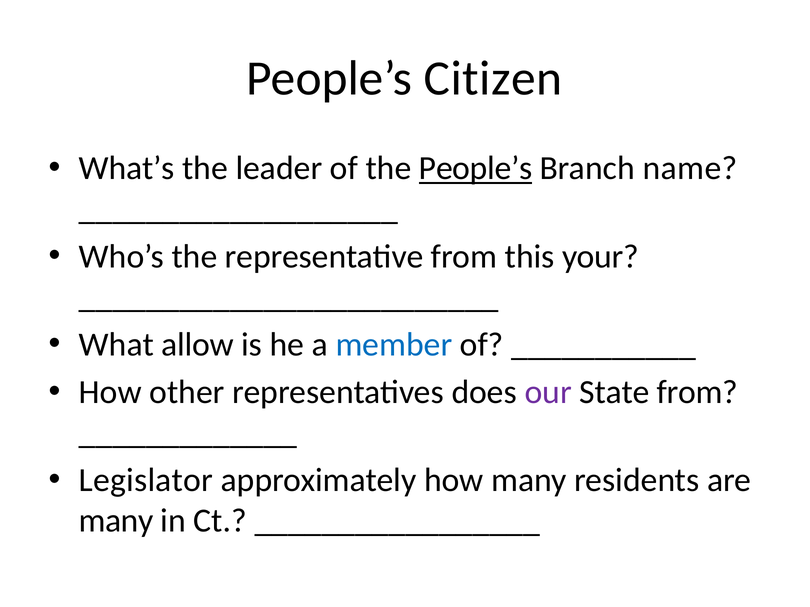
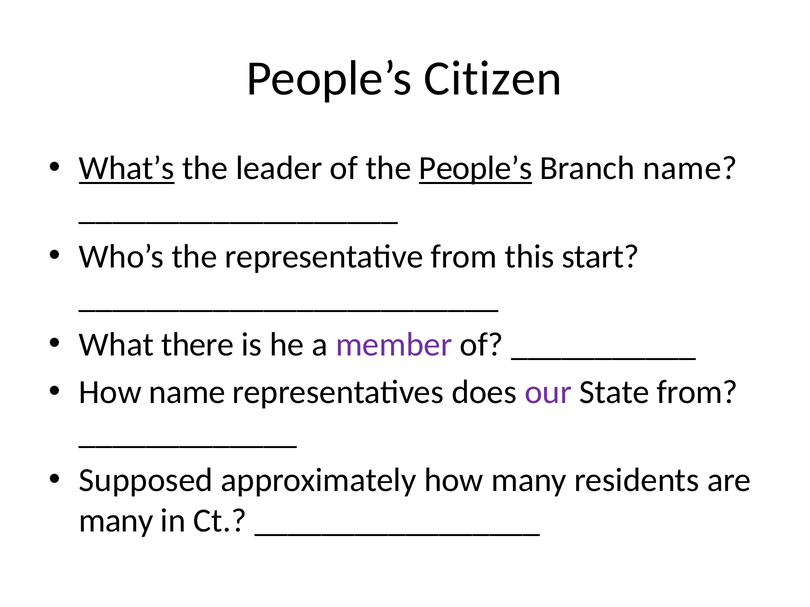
What’s underline: none -> present
your: your -> start
allow: allow -> there
member colour: blue -> purple
How other: other -> name
Legislator: Legislator -> Supposed
